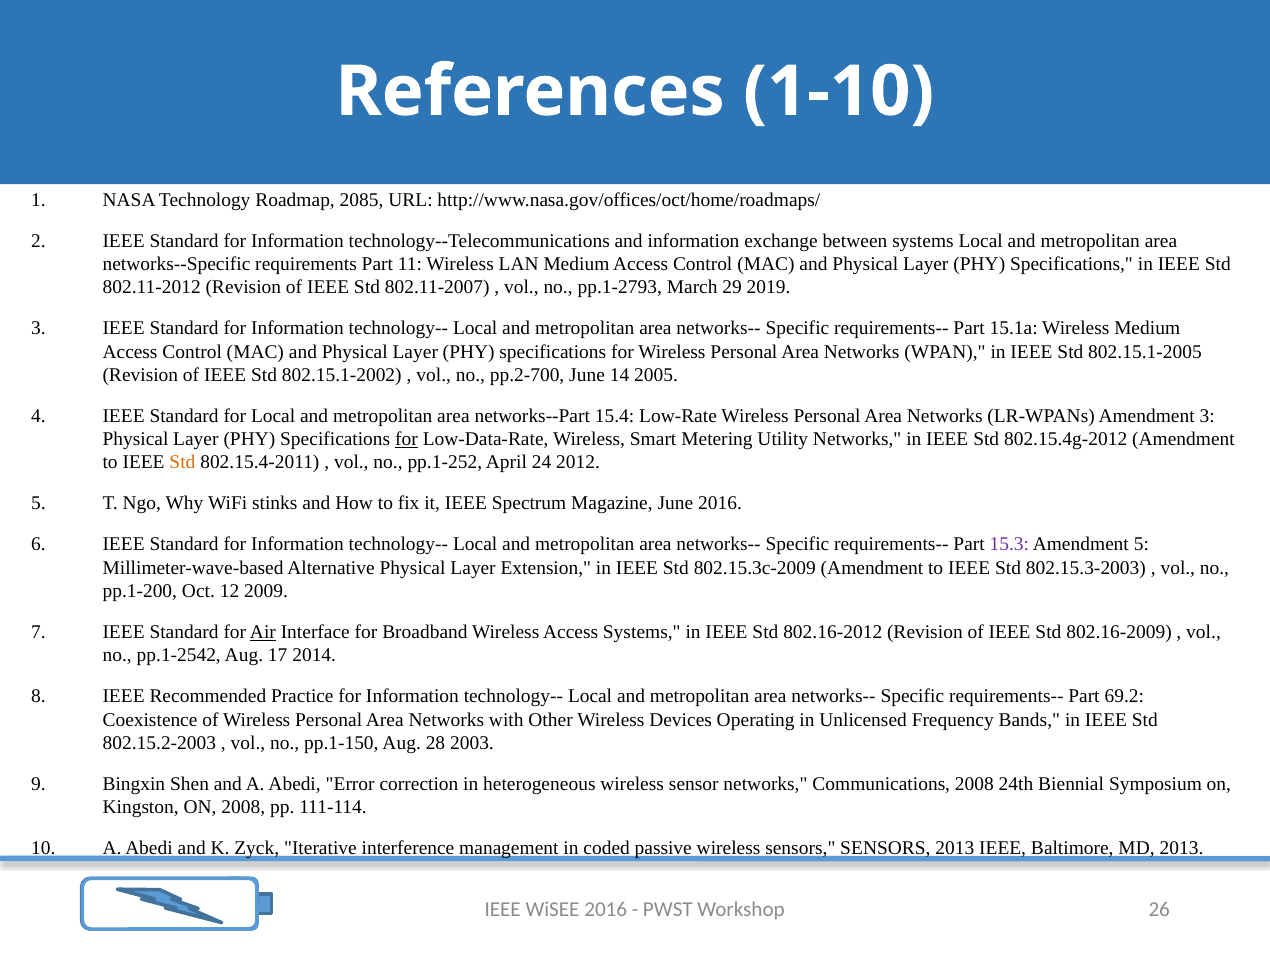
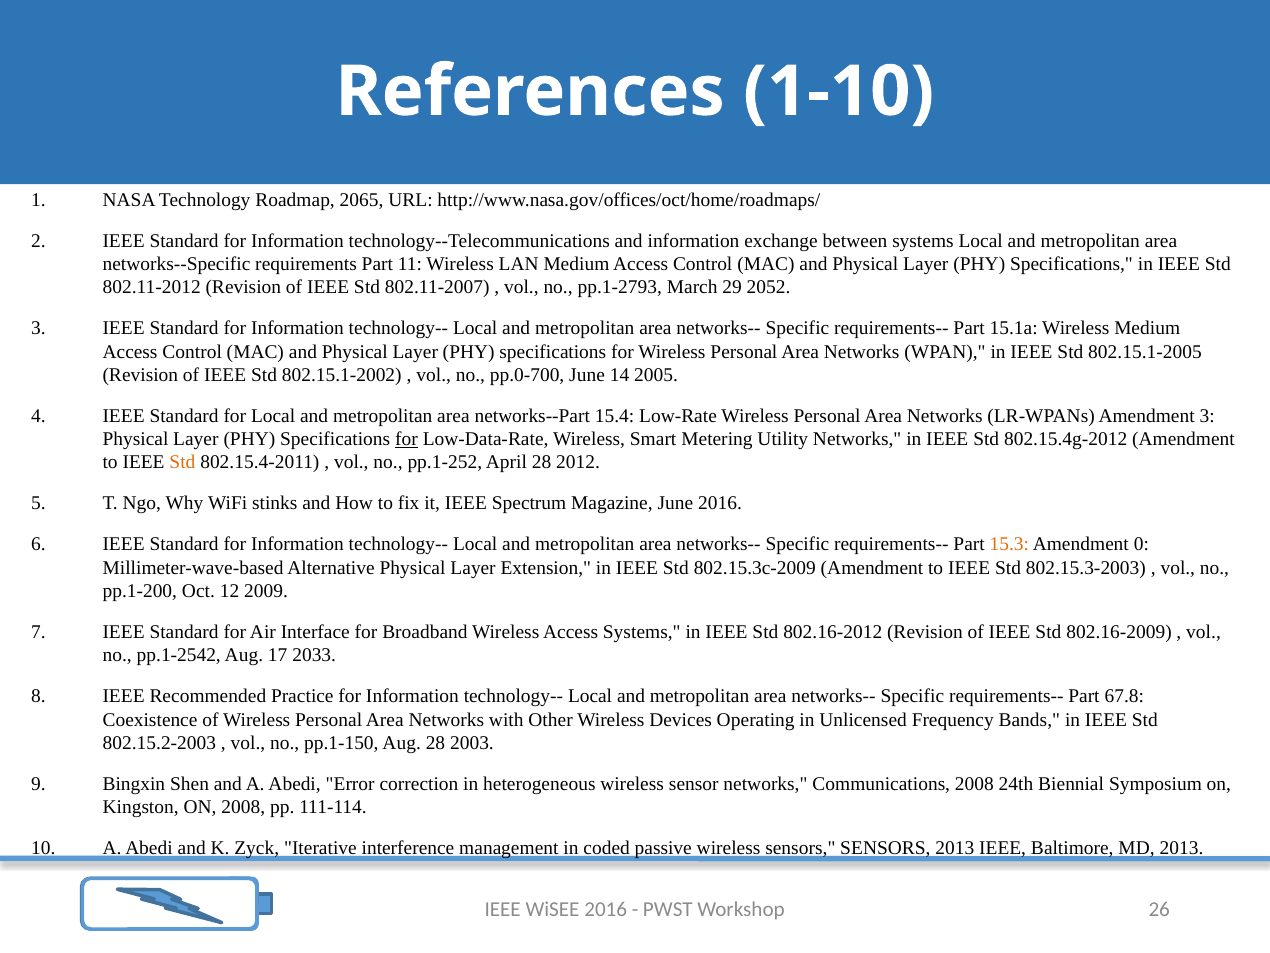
2085: 2085 -> 2065
2019: 2019 -> 2052
pp.2-700: pp.2-700 -> pp.0-700
April 24: 24 -> 28
15.3 colour: purple -> orange
Amendment 5: 5 -> 0
Air underline: present -> none
2014: 2014 -> 2033
69.2: 69.2 -> 67.8
